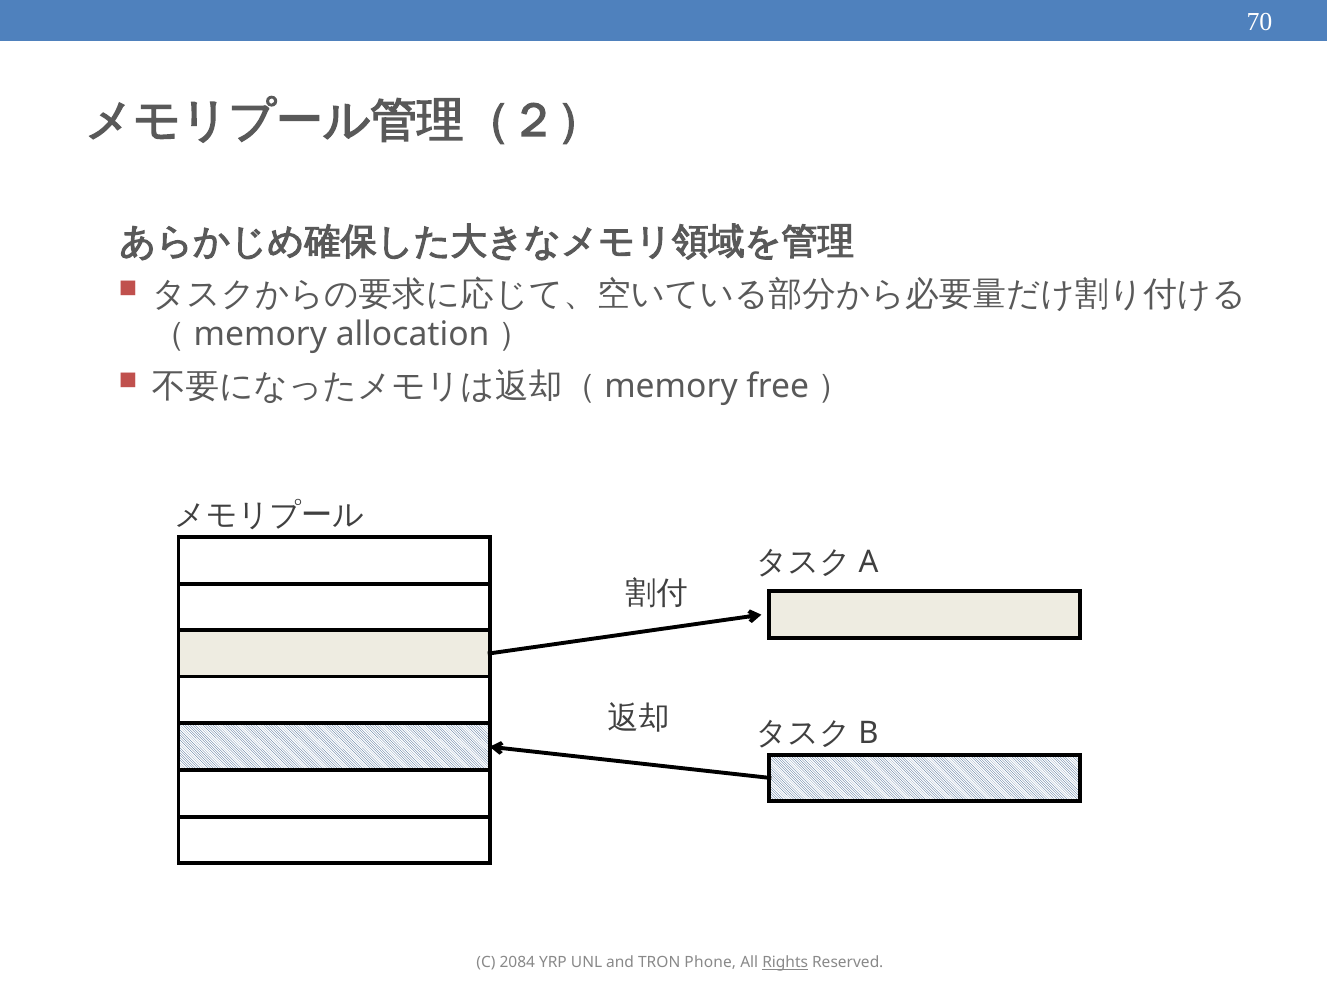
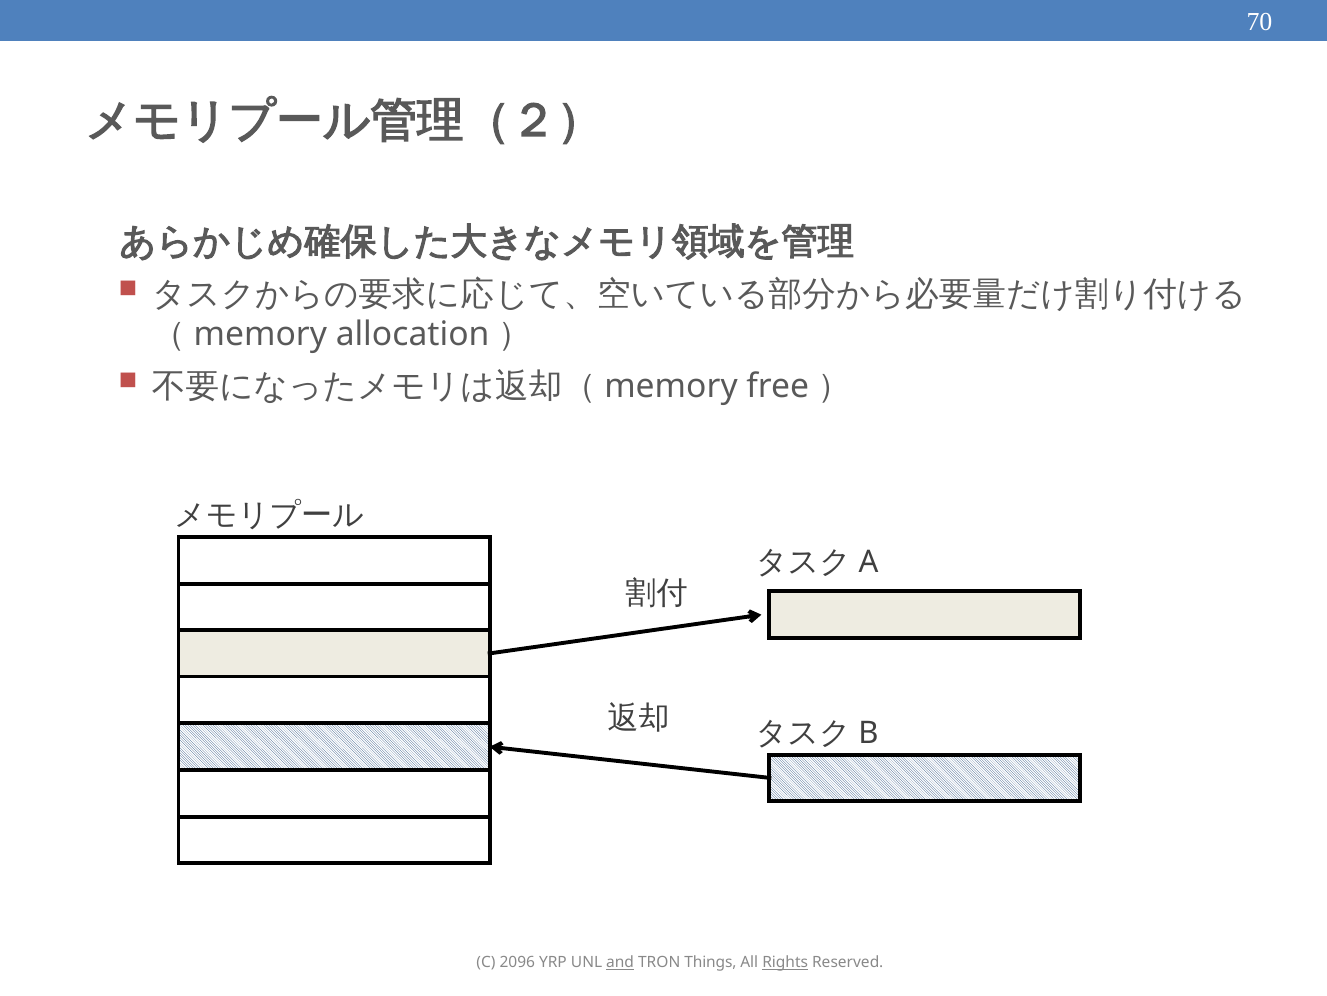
2084: 2084 -> 2096
and underline: none -> present
Phone: Phone -> Things
